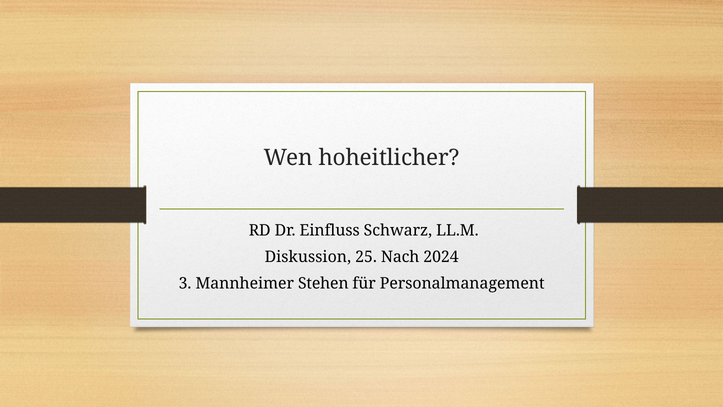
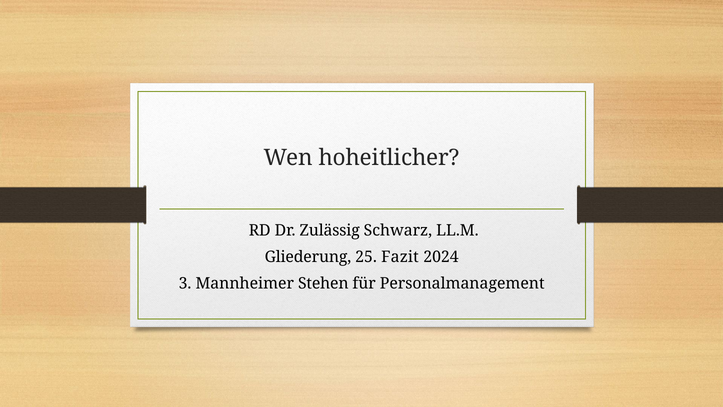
Einfluss: Einfluss -> Zulässig
Diskussion: Diskussion -> Gliederung
Nach: Nach -> Fazit
